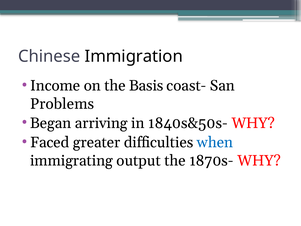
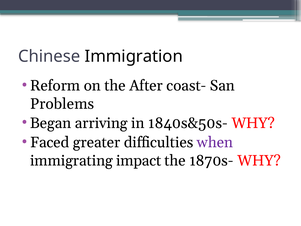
Income: Income -> Reform
Basis: Basis -> After
when colour: blue -> purple
output: output -> impact
